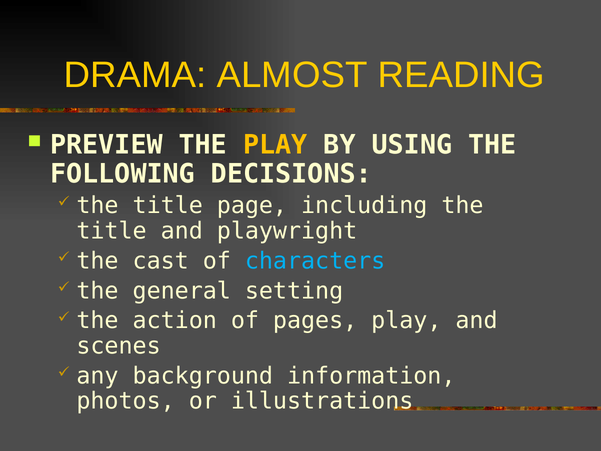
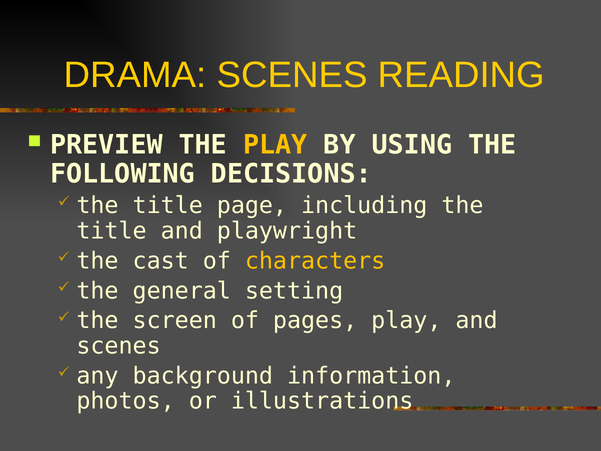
DRAMA ALMOST: ALMOST -> SCENES
characters colour: light blue -> yellow
action: action -> screen
